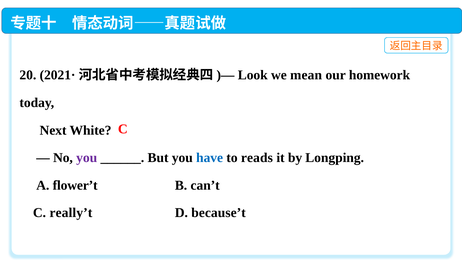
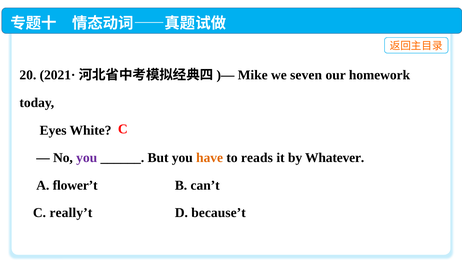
Look: Look -> Mike
mean: mean -> seven
Next: Next -> Eyes
have colour: blue -> orange
Longping: Longping -> Whatever
